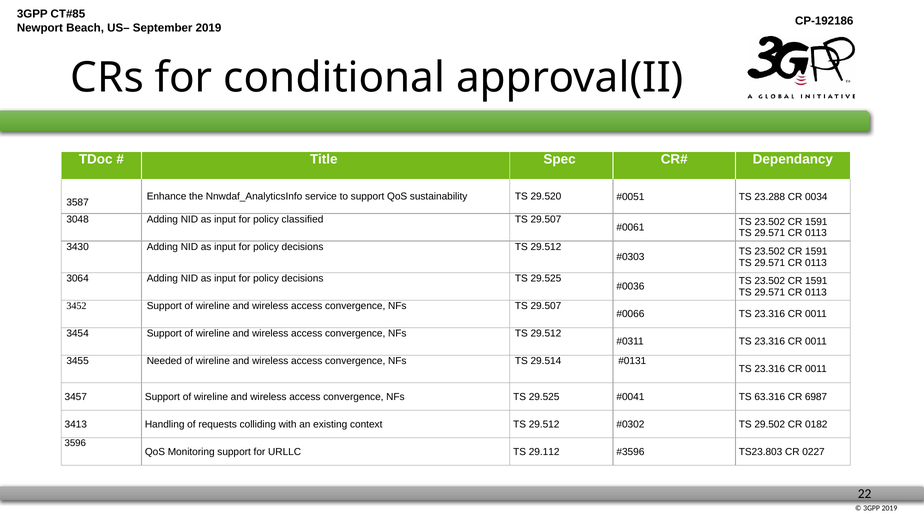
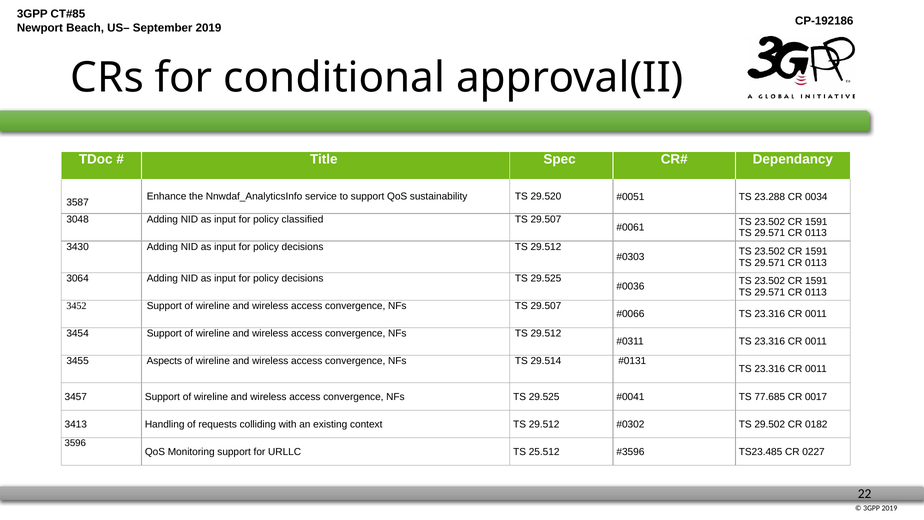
Needed: Needed -> Aspects
63.316: 63.316 -> 77.685
6987: 6987 -> 0017
29.112: 29.112 -> 25.512
TS23.803: TS23.803 -> TS23.485
